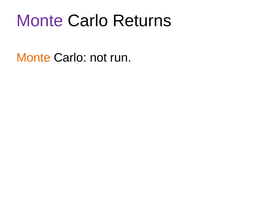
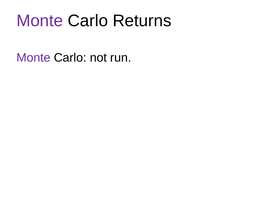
Monte at (33, 58) colour: orange -> purple
